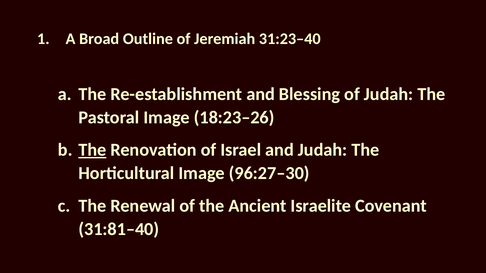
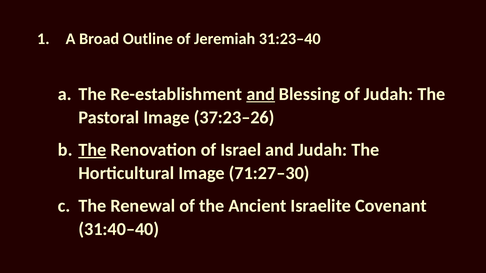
and at (261, 94) underline: none -> present
18:23–26: 18:23–26 -> 37:23–26
96:27–30: 96:27–30 -> 71:27–30
31:81–40: 31:81–40 -> 31:40–40
